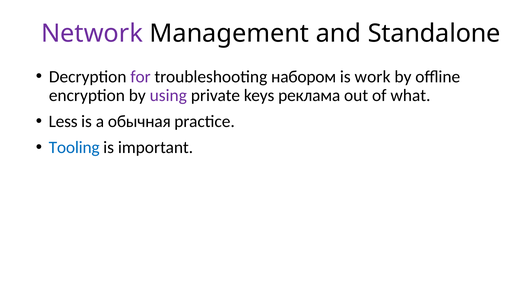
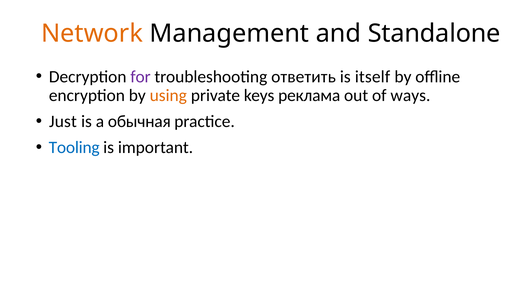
Network colour: purple -> orange
набором: набором -> ответить
work: work -> itself
using colour: purple -> orange
what: what -> ways
Less: Less -> Just
